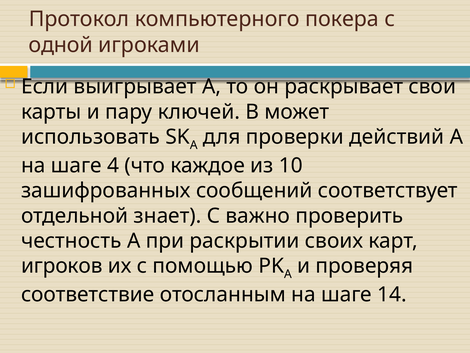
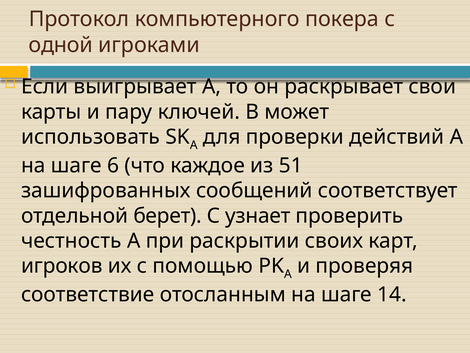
4: 4 -> 6
10: 10 -> 51
знает: знает -> берет
важно: важно -> узнает
